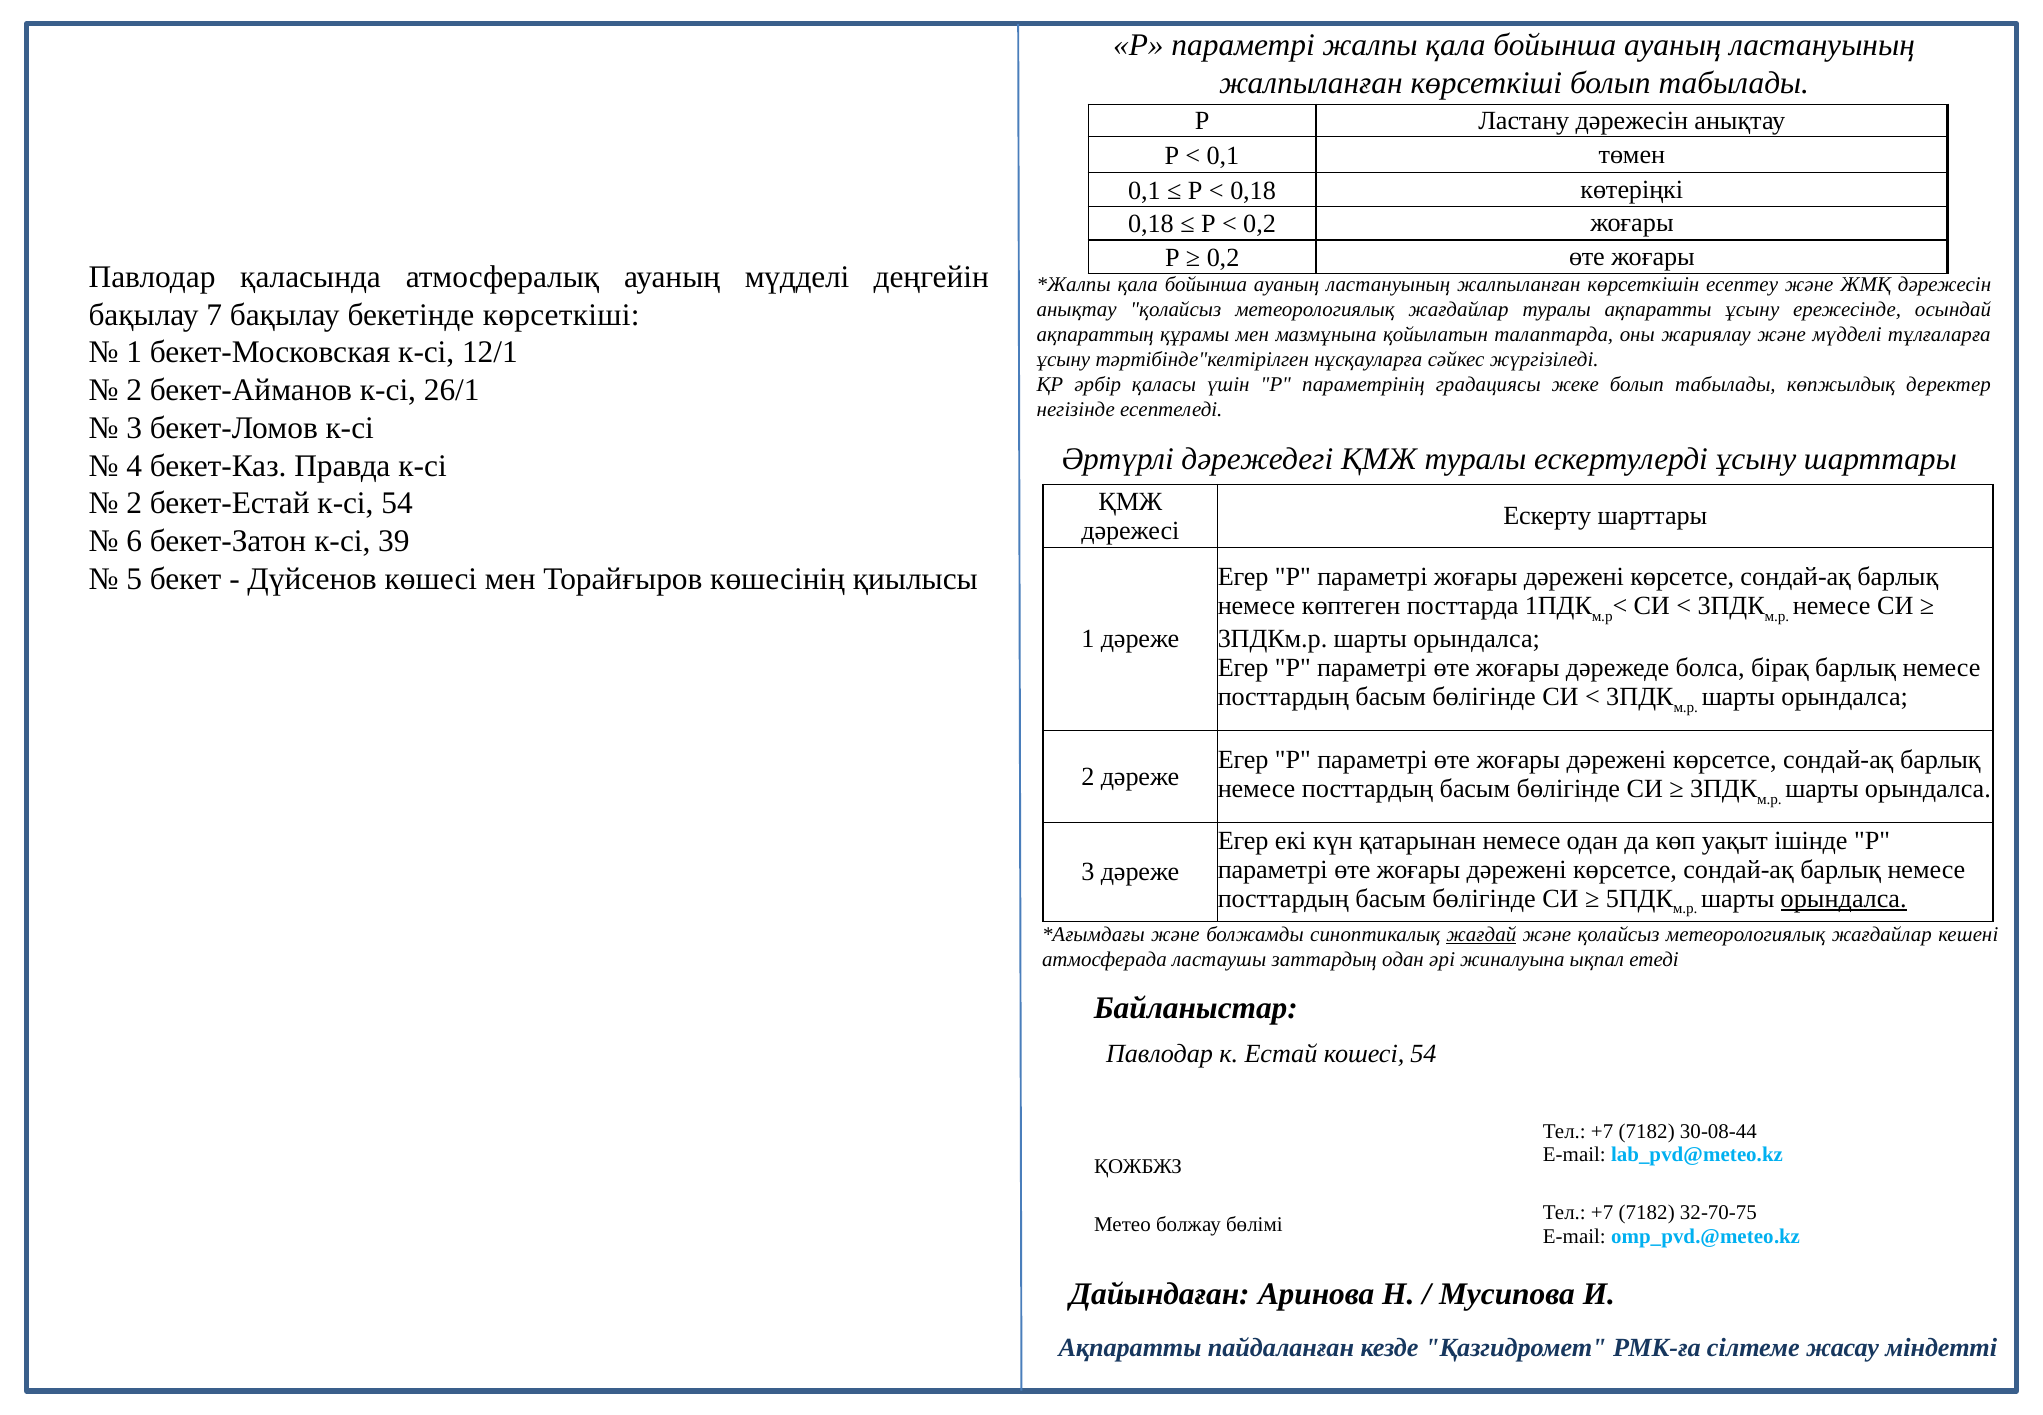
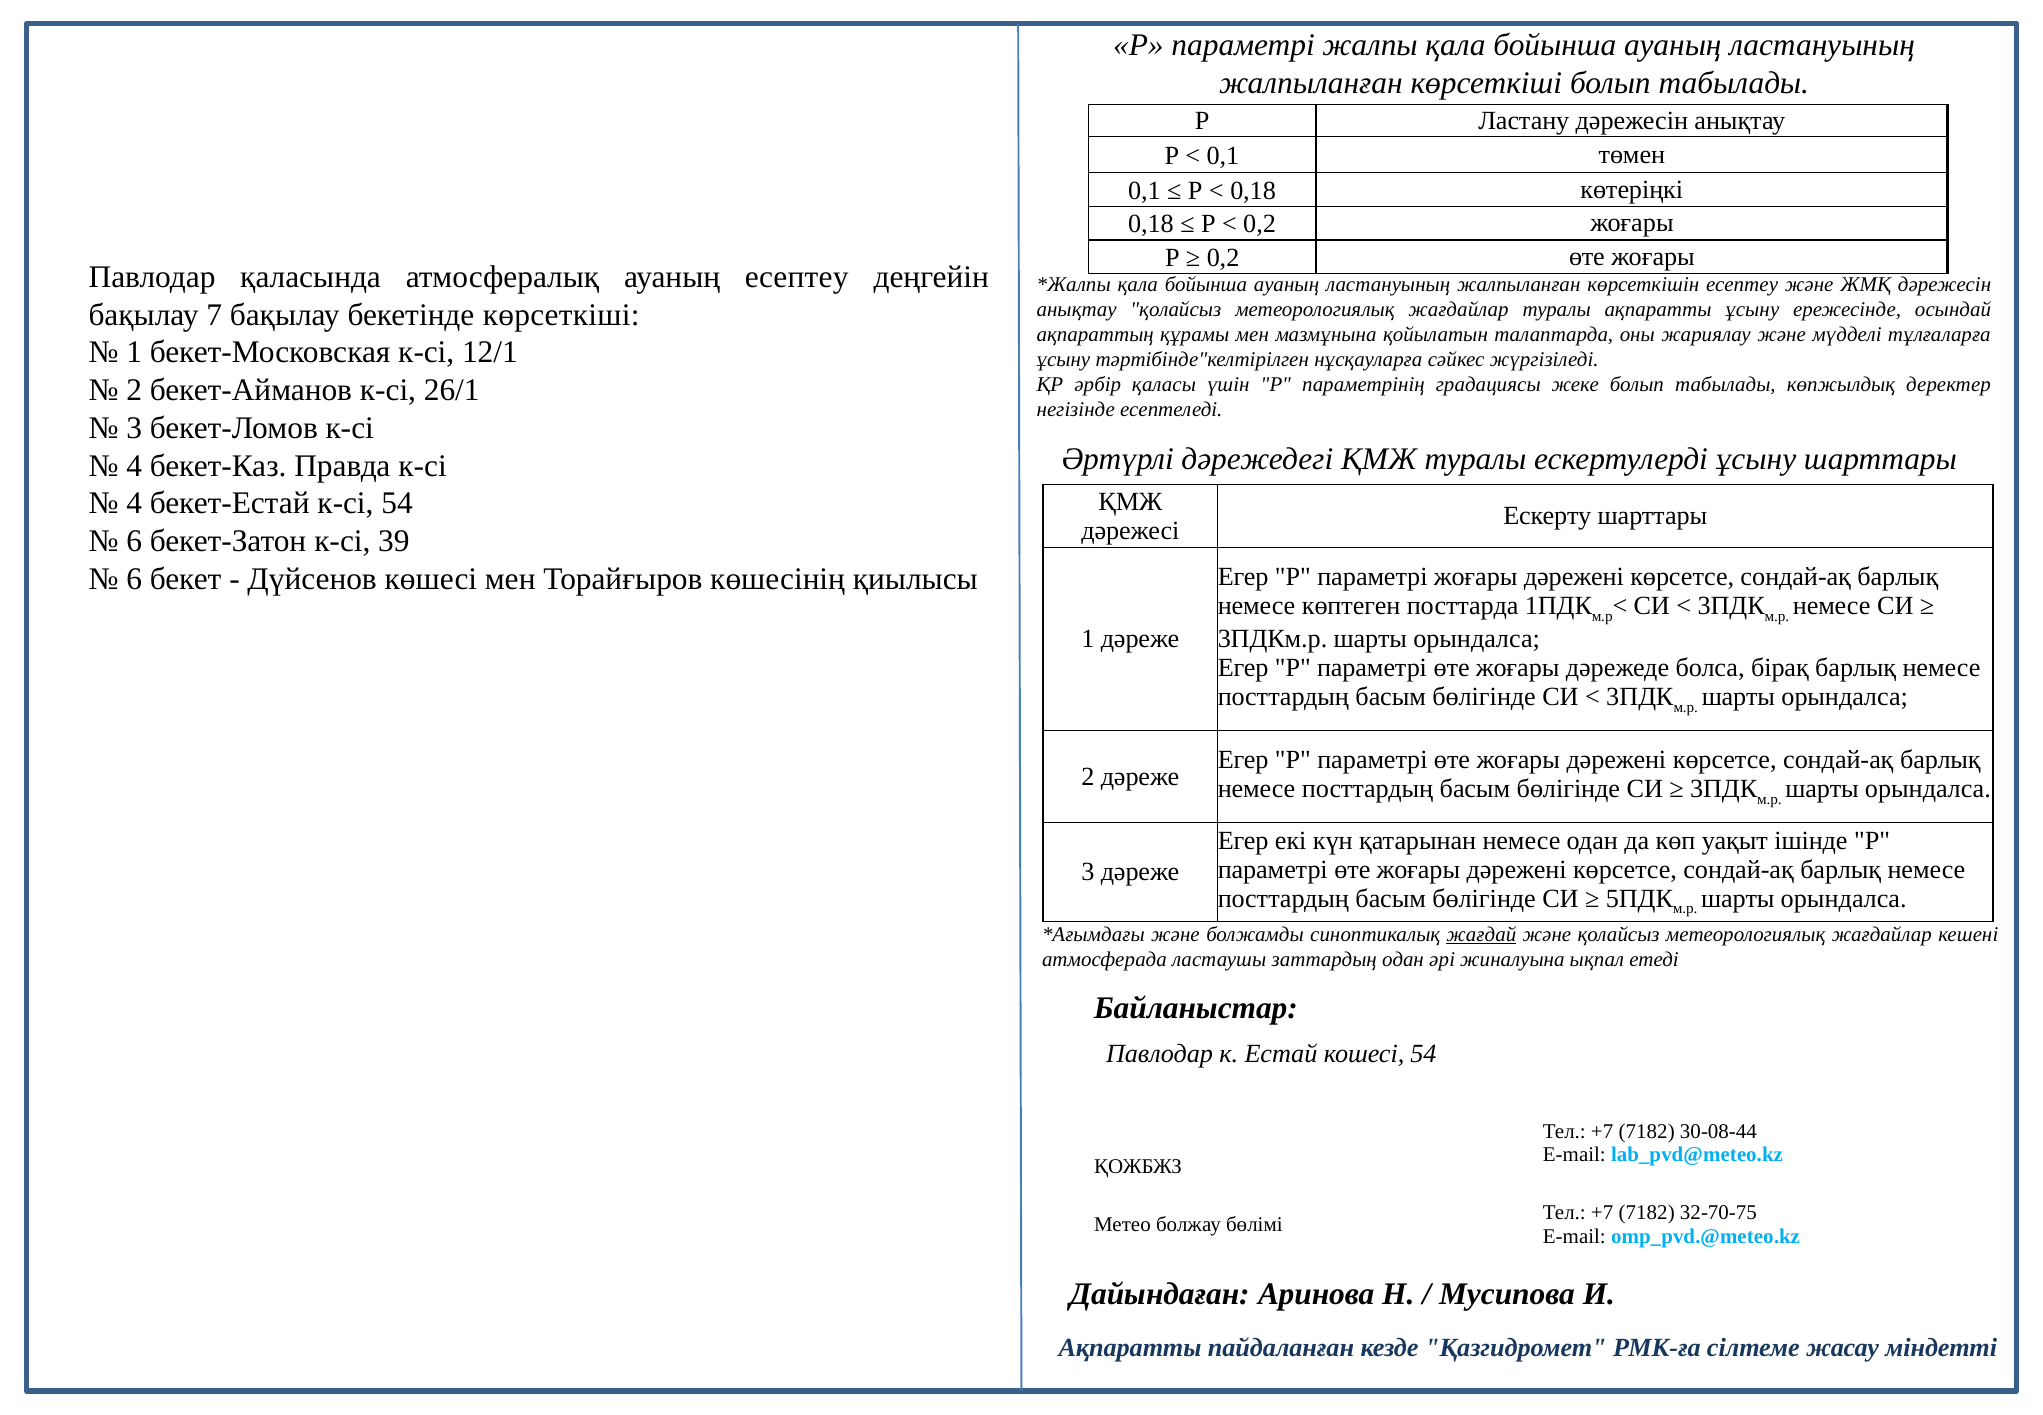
ауаның мүдделі: мүдделі -> есептеу
2 at (134, 503): 2 -> 4
5 at (134, 579): 5 -> 6
орындалса at (1844, 898) underline: present -> none
